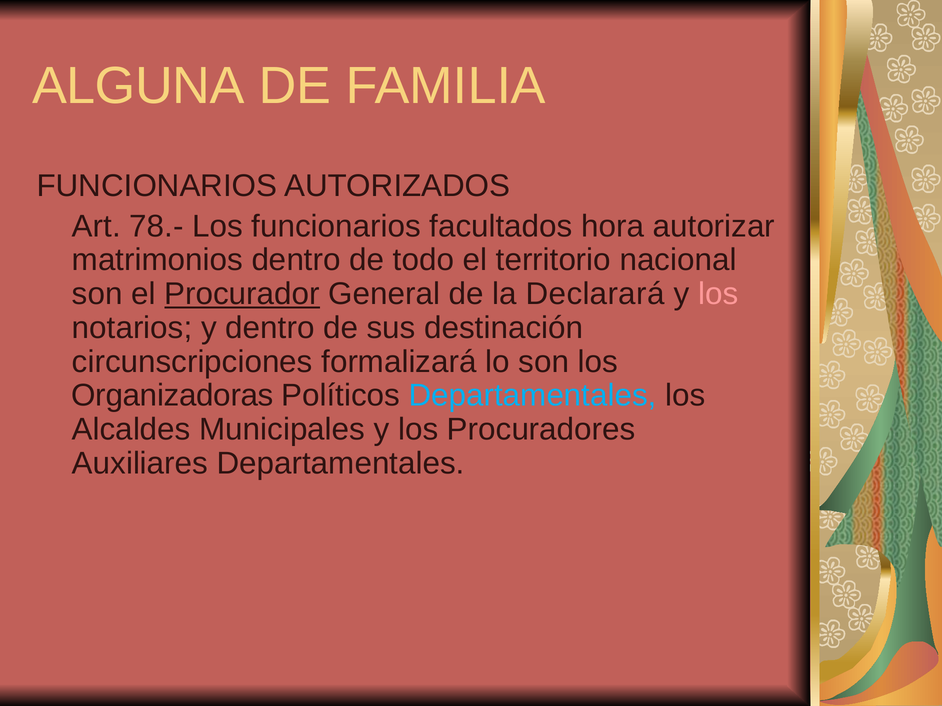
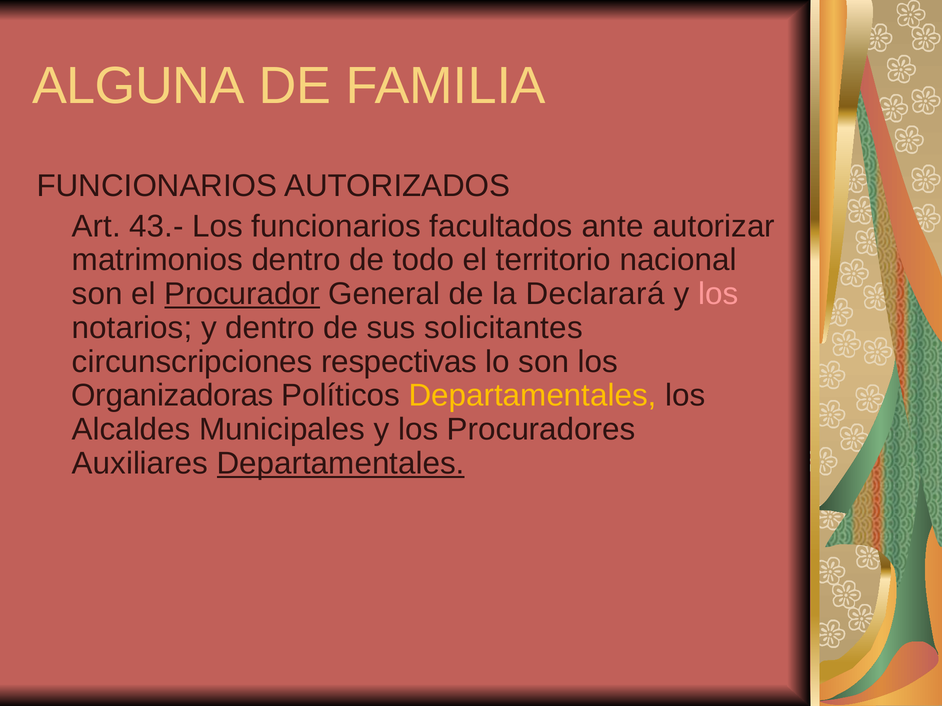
78.-: 78.- -> 43.-
hora: hora -> ante
destinación: destinación -> solicitantes
formalizará: formalizará -> respectivas
Departamentales at (533, 396) colour: light blue -> yellow
Departamentales at (341, 464) underline: none -> present
